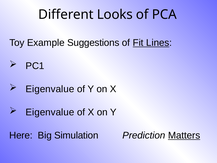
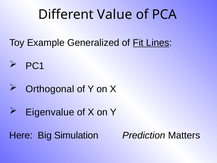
Looks: Looks -> Value
Suggestions: Suggestions -> Generalized
Eigenvalue at (50, 89): Eigenvalue -> Orthogonal
Matters underline: present -> none
